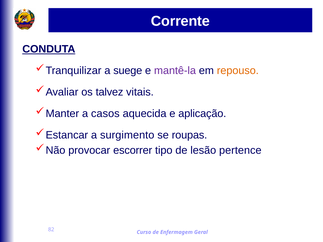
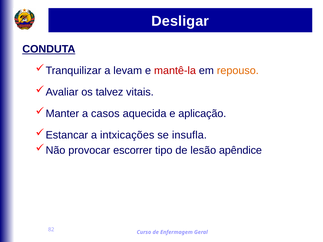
Corrente: Corrente -> Desligar
suege: suege -> levam
mantê-la colour: purple -> red
surgimento: surgimento -> intxicações
roupas: roupas -> insufla
pertence: pertence -> apêndice
